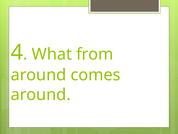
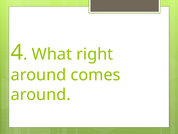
from: from -> right
